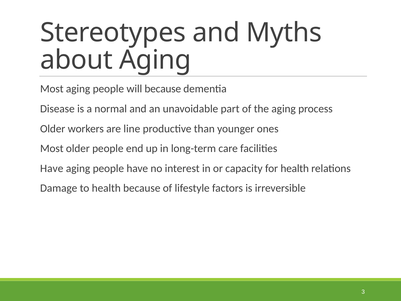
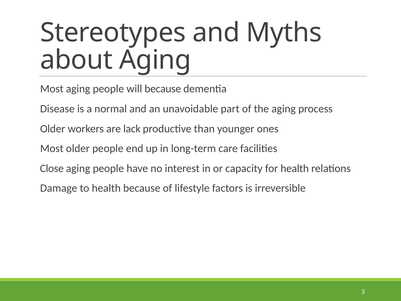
line: line -> lack
Have at (52, 168): Have -> Close
